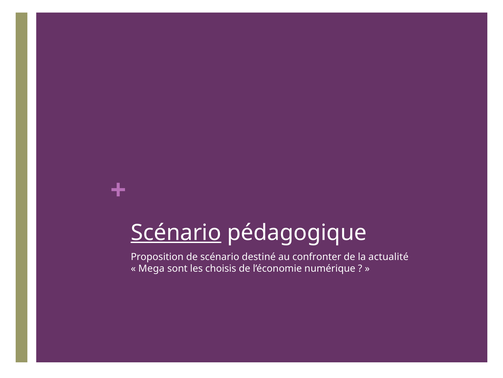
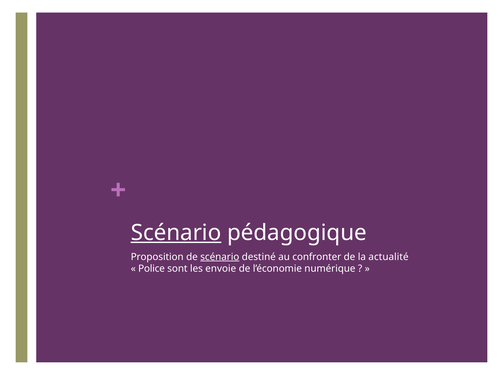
scénario at (220, 256) underline: none -> present
Mega: Mega -> Police
choisis: choisis -> envoie
